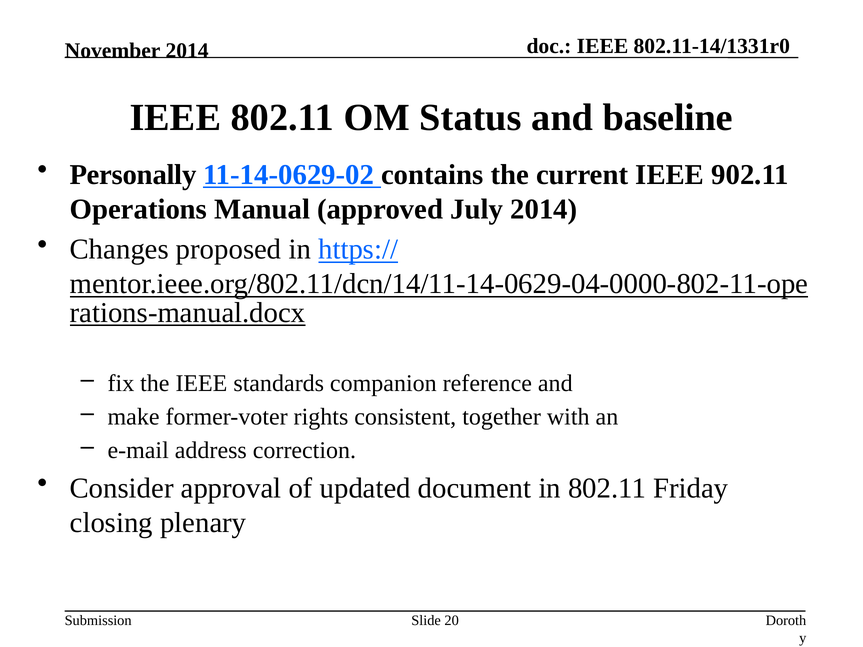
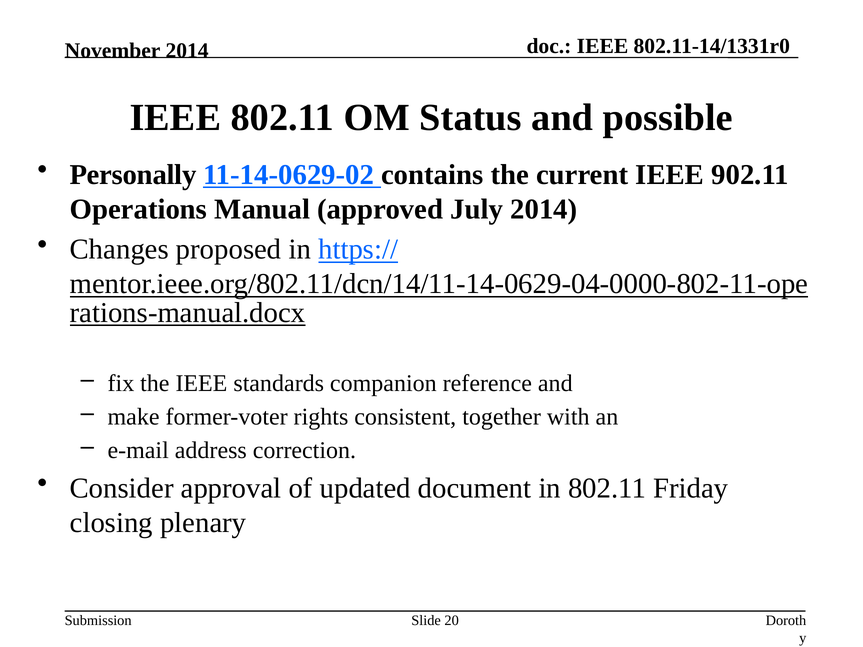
baseline: baseline -> possible
